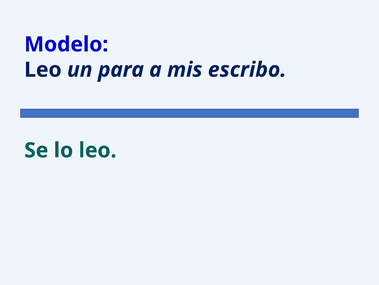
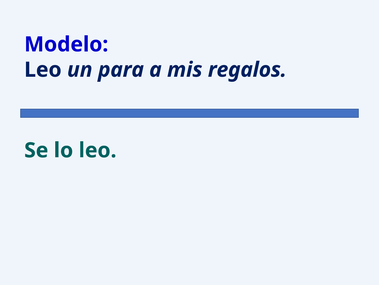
escribo: escribo -> regalos
